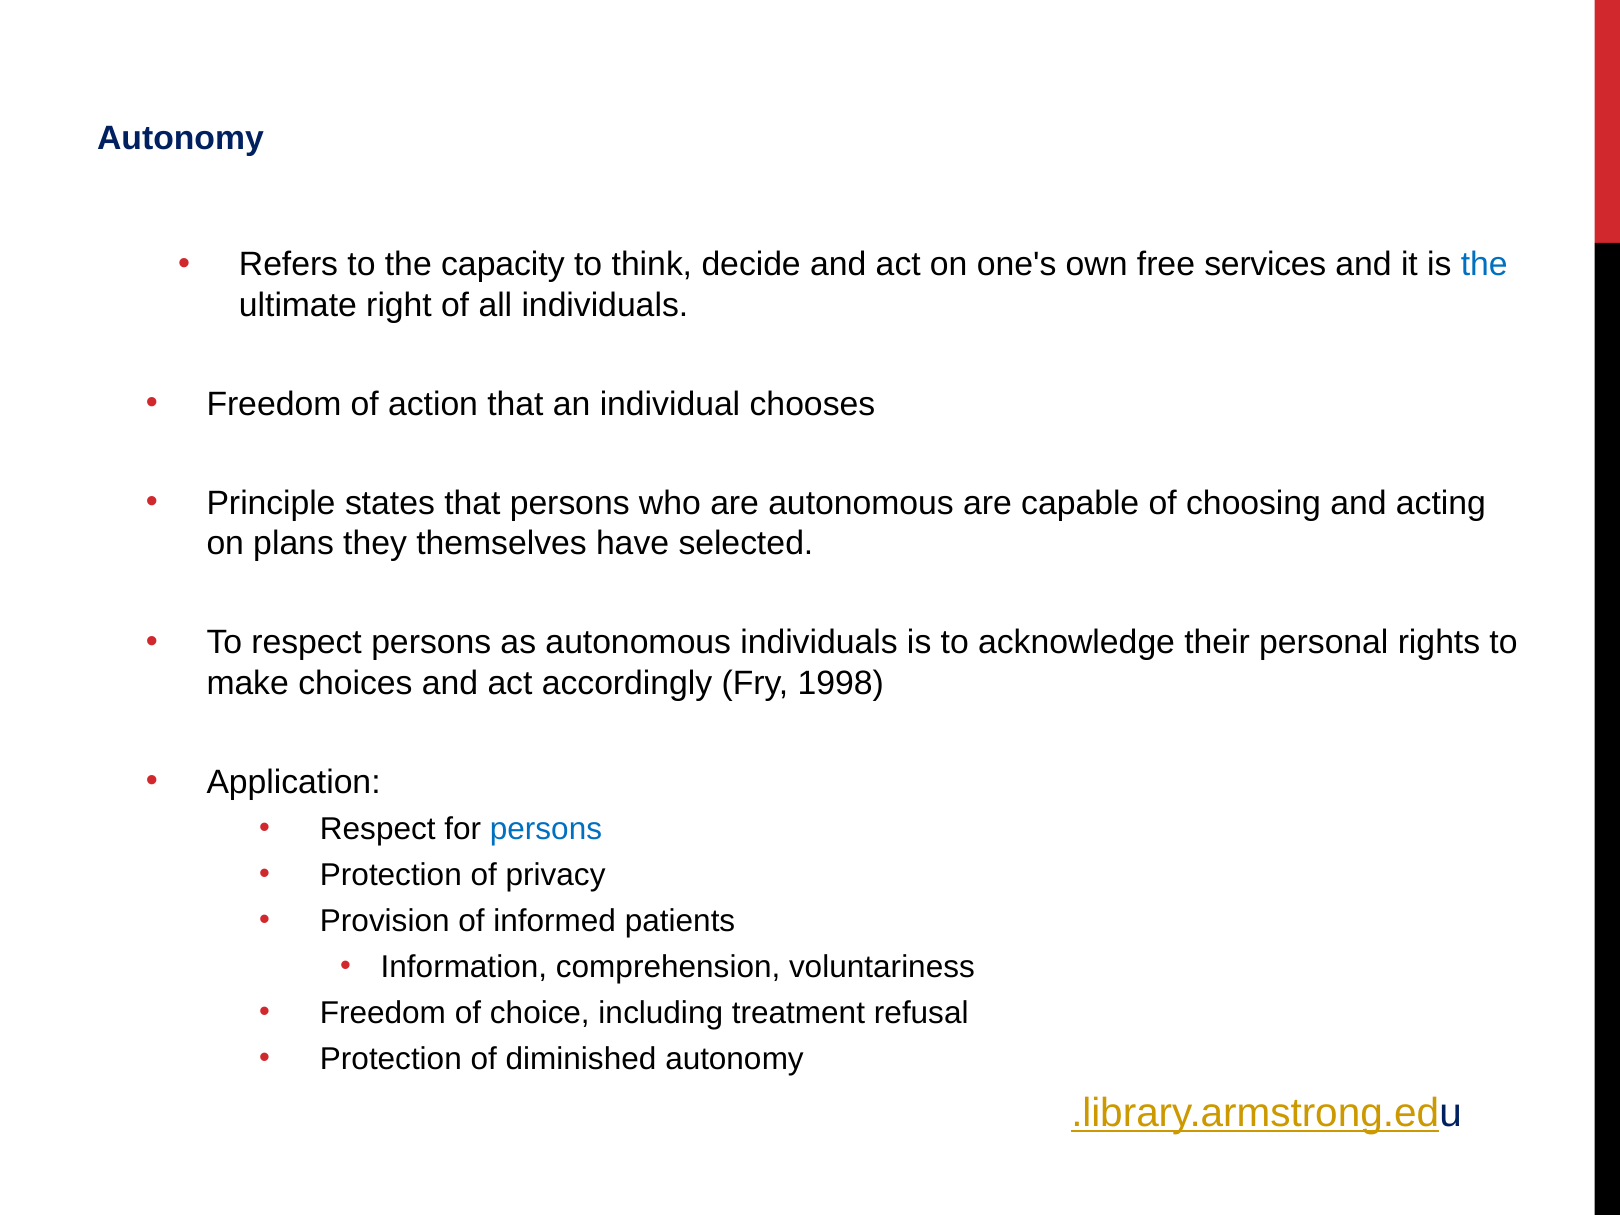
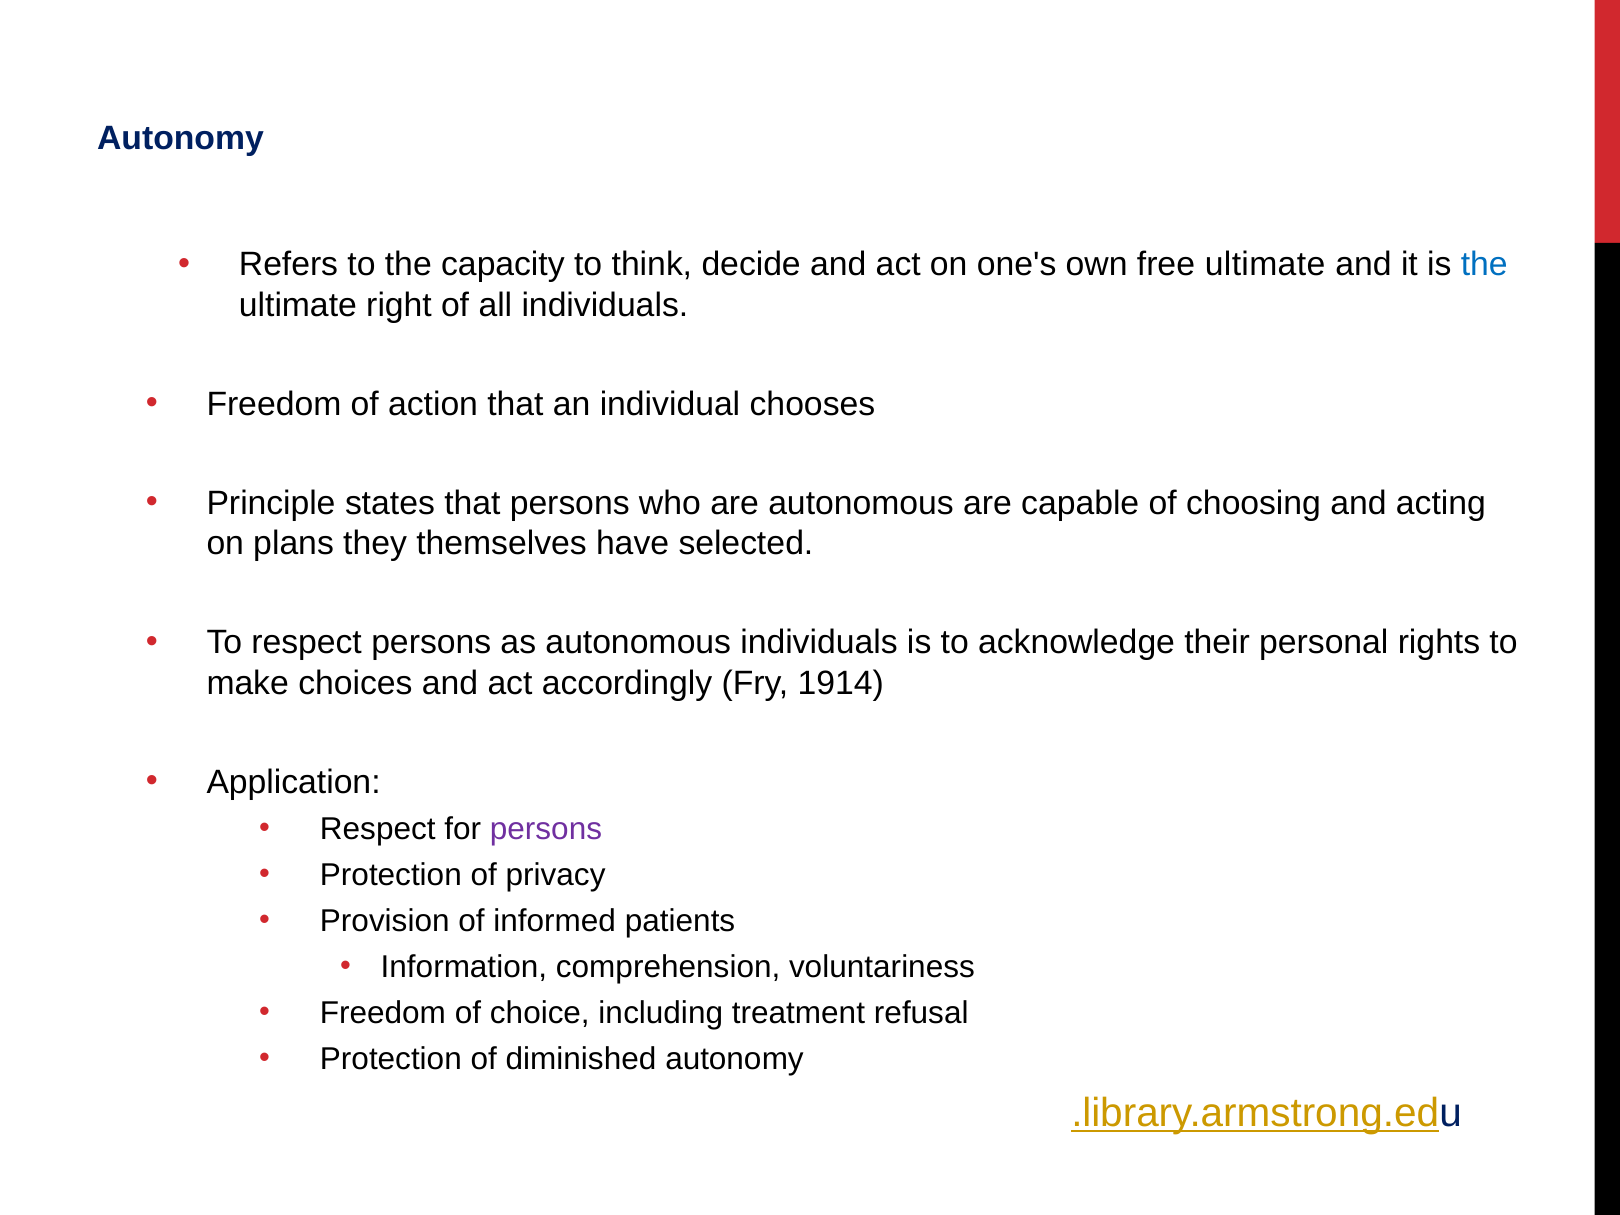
free services: services -> ultimate
1998: 1998 -> 1914
persons at (546, 829) colour: blue -> purple
